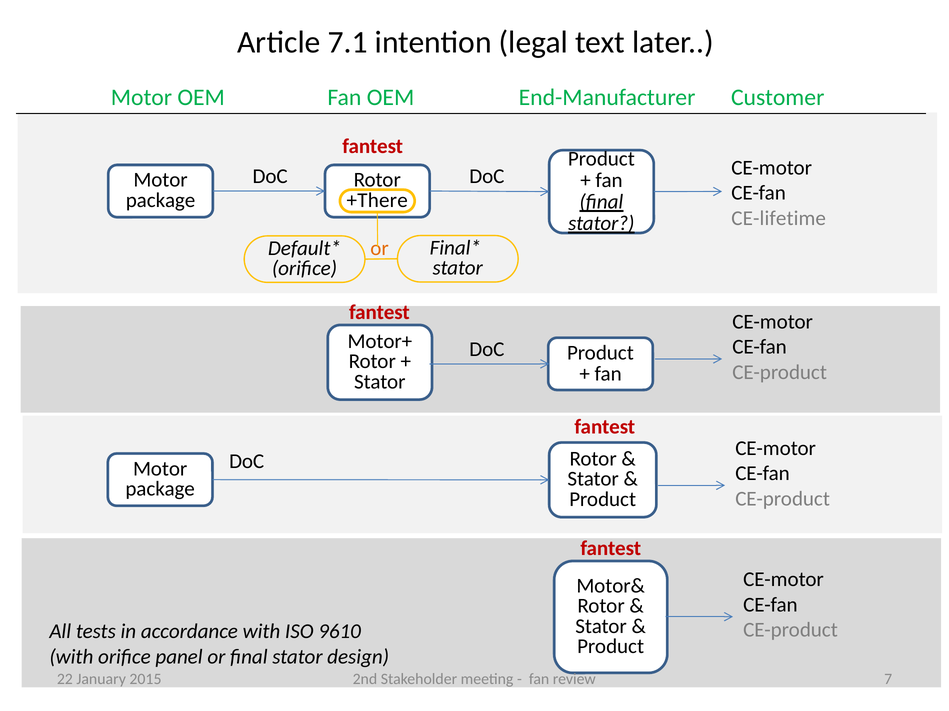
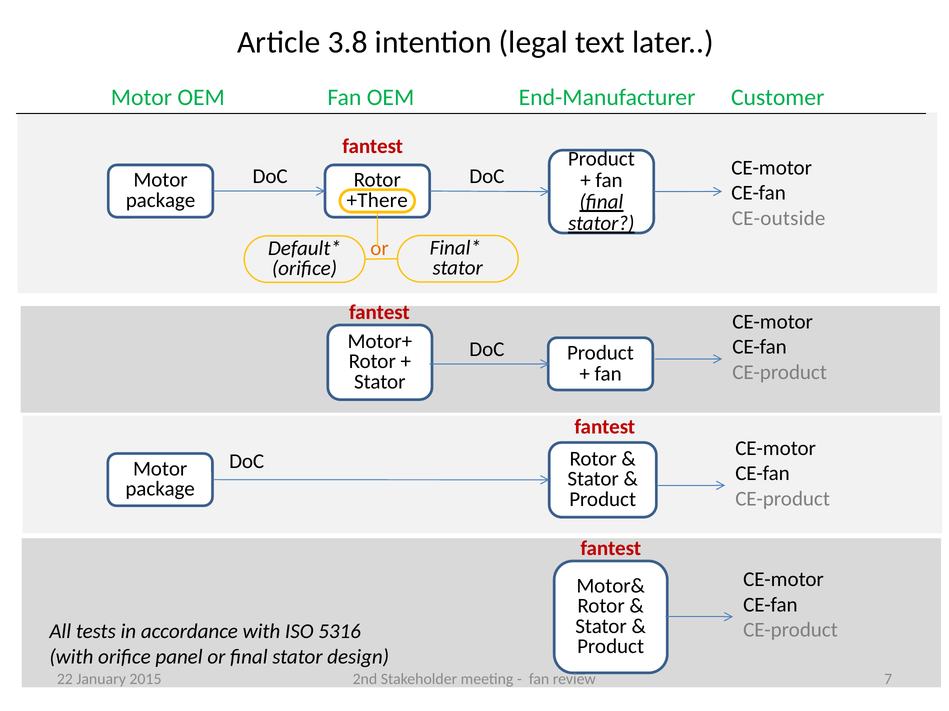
7.1: 7.1 -> 3.8
CE-lifetime: CE-lifetime -> CE-outside
9610: 9610 -> 5316
